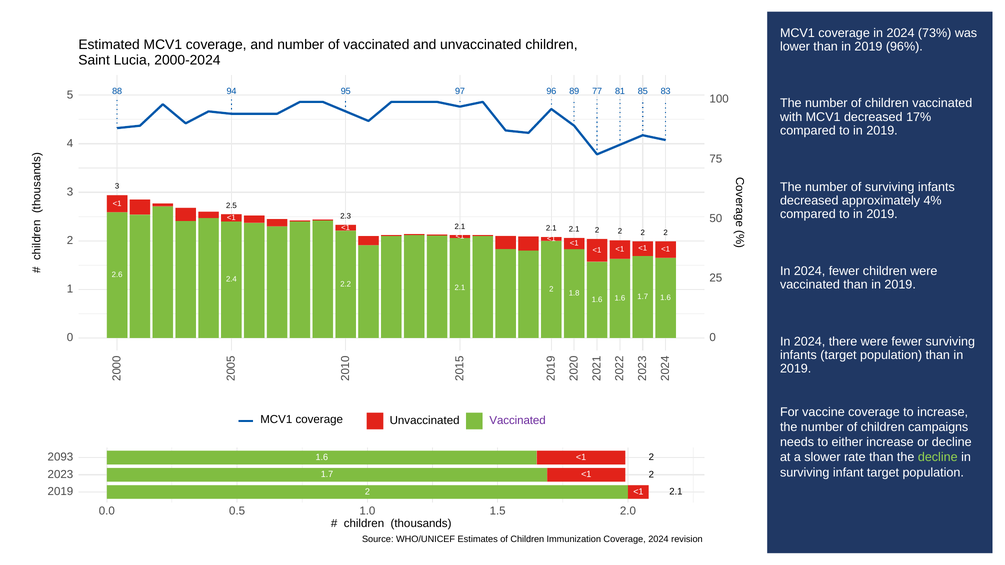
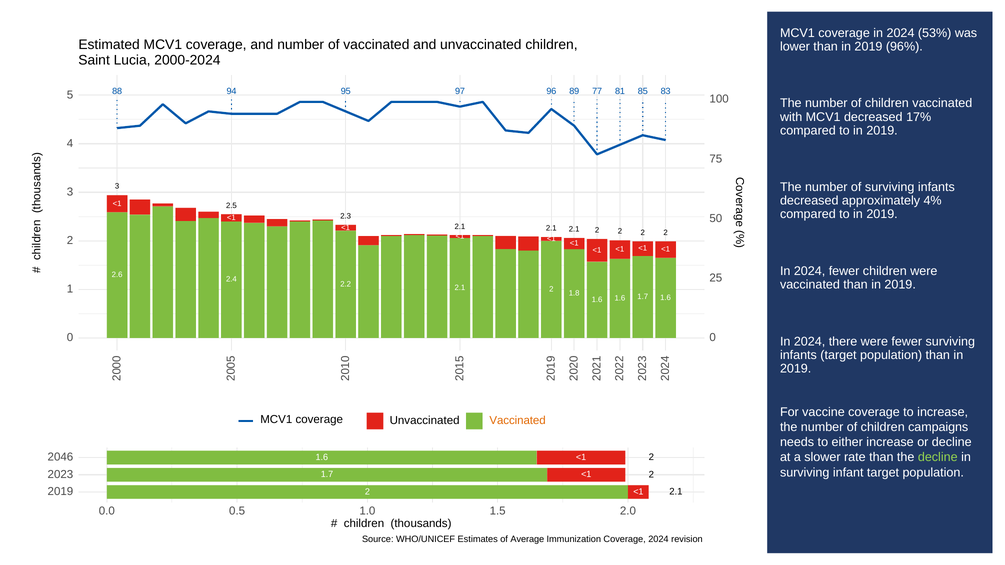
73%: 73% -> 53%
Vaccinated at (518, 421) colour: purple -> orange
2093: 2093 -> 2046
Estimates of Children: Children -> Average
